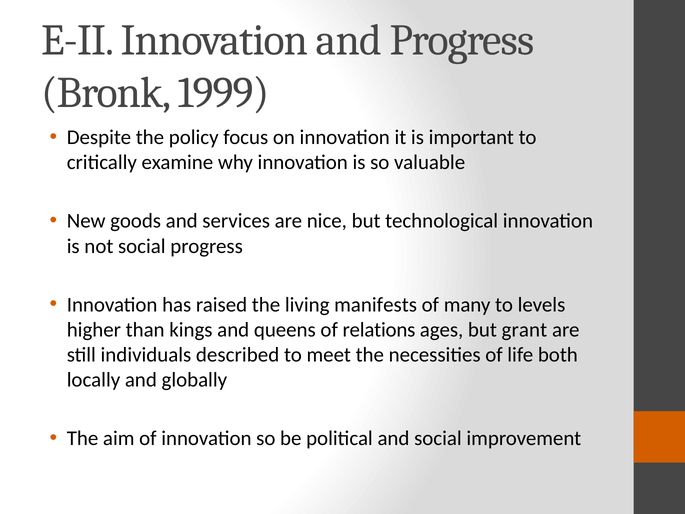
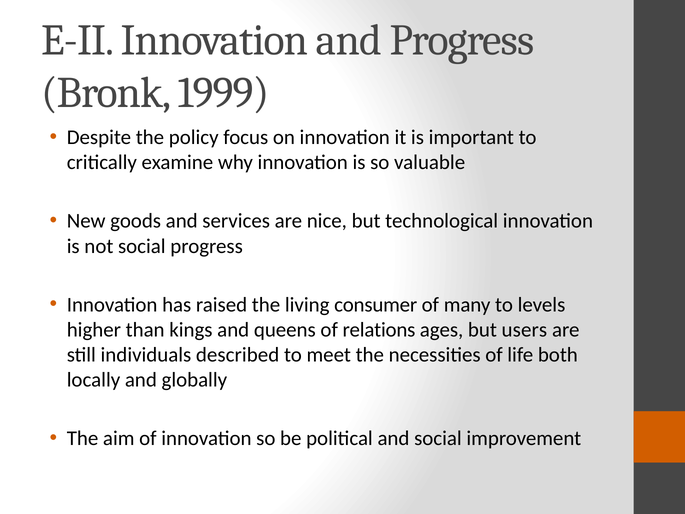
manifests: manifests -> consumer
grant: grant -> users
